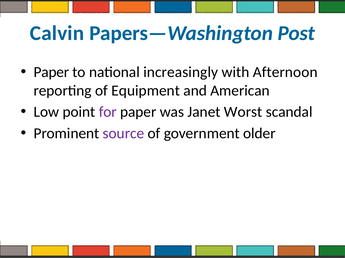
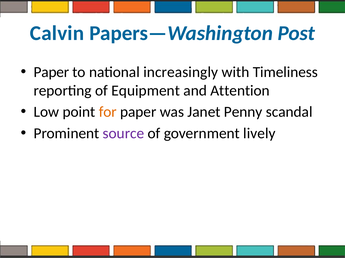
Afternoon: Afternoon -> Timeliness
American: American -> Attention
for colour: purple -> orange
Worst: Worst -> Penny
older: older -> lively
